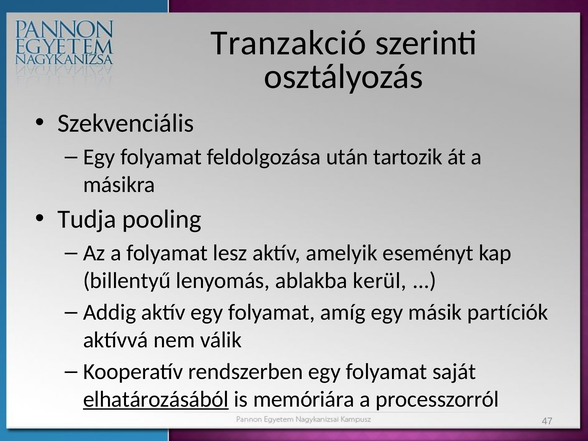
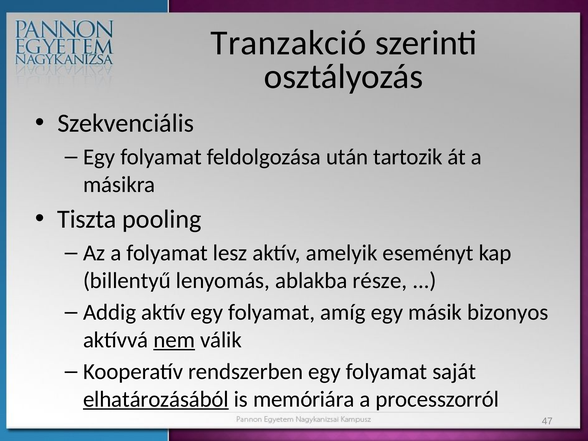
Tudja: Tudja -> Tiszta
kerül: kerül -> része
partíciók: partíciók -> bizonyos
nem underline: none -> present
